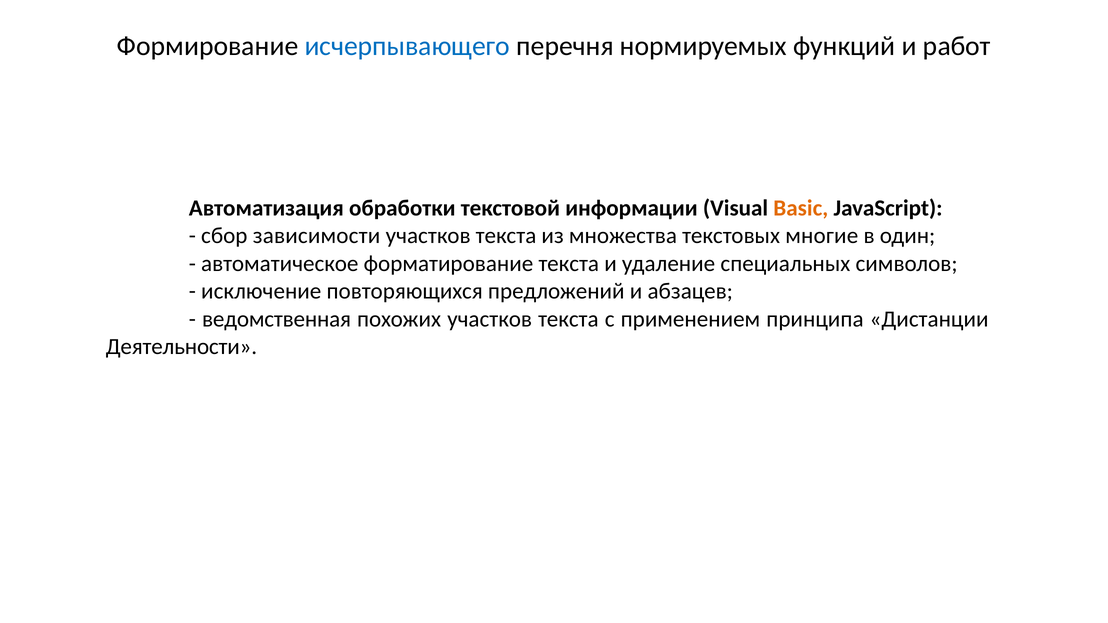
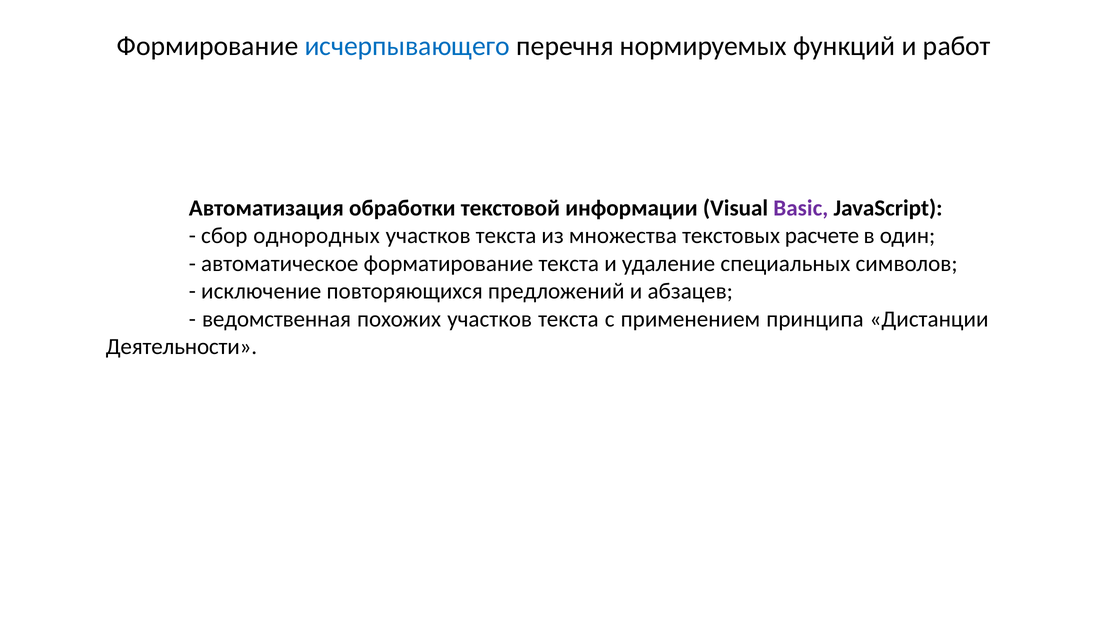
Basic colour: orange -> purple
зависимости: зависимости -> однородных
многие: многие -> расчете
